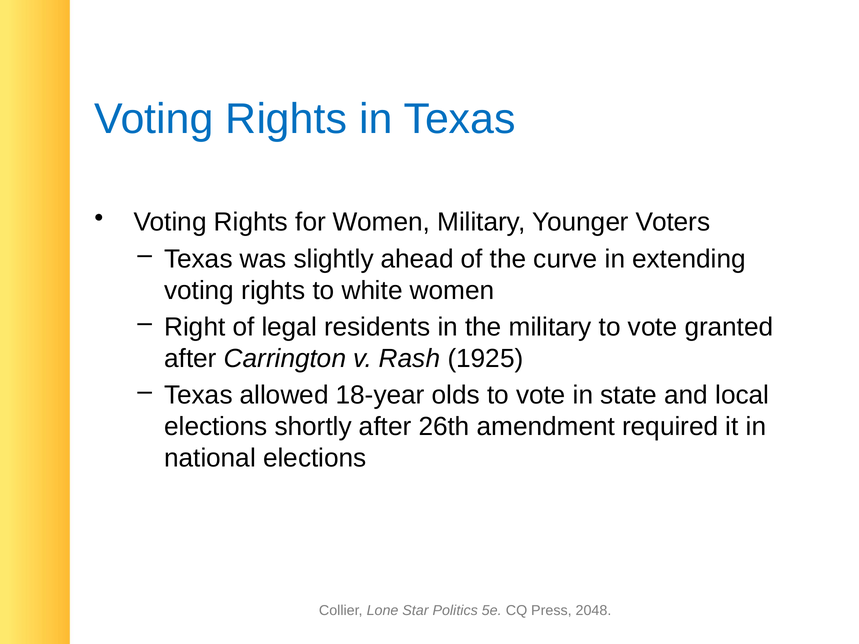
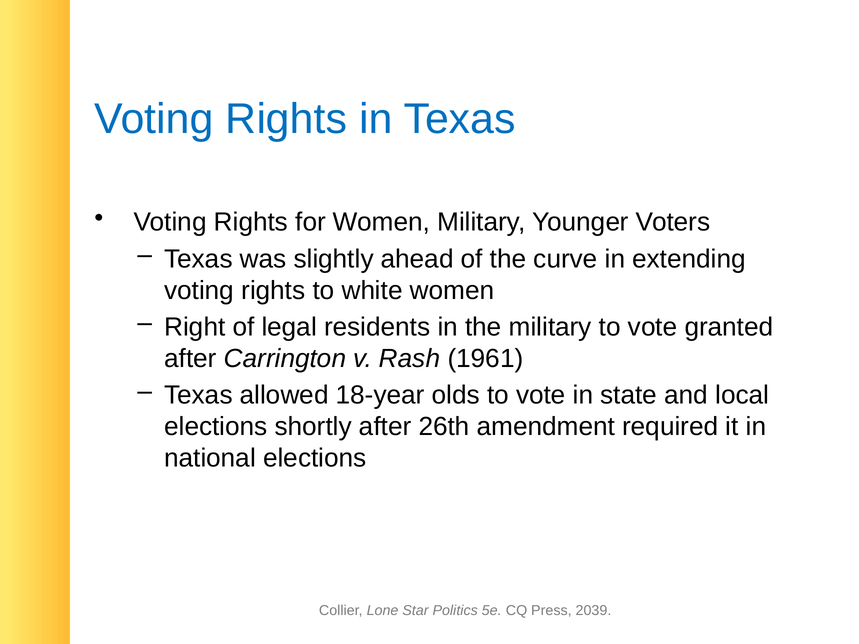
1925: 1925 -> 1961
2048: 2048 -> 2039
